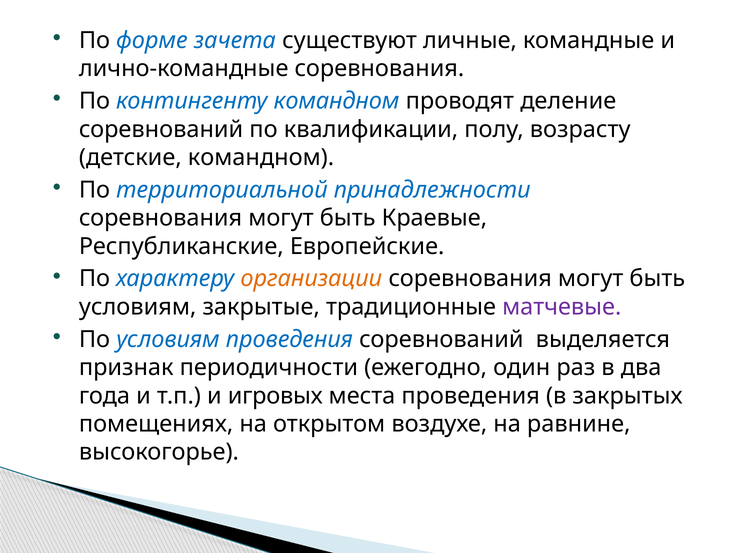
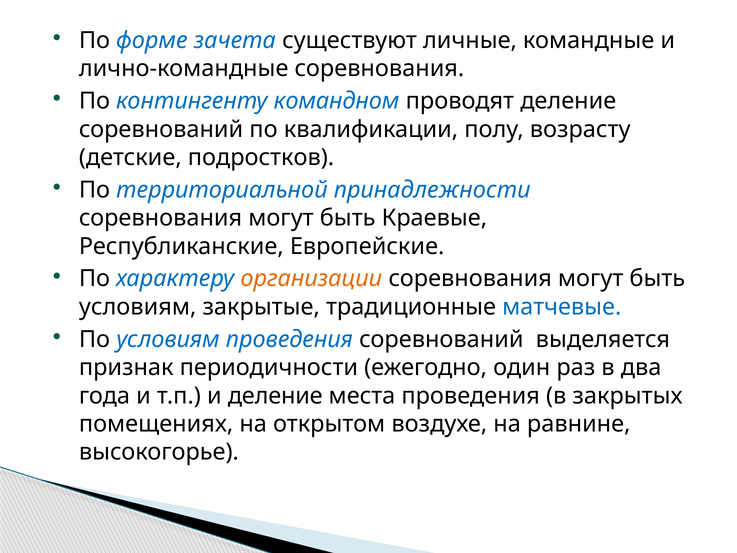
детские командном: командном -> подростков
матчевые colour: purple -> blue
и игровых: игровых -> деление
